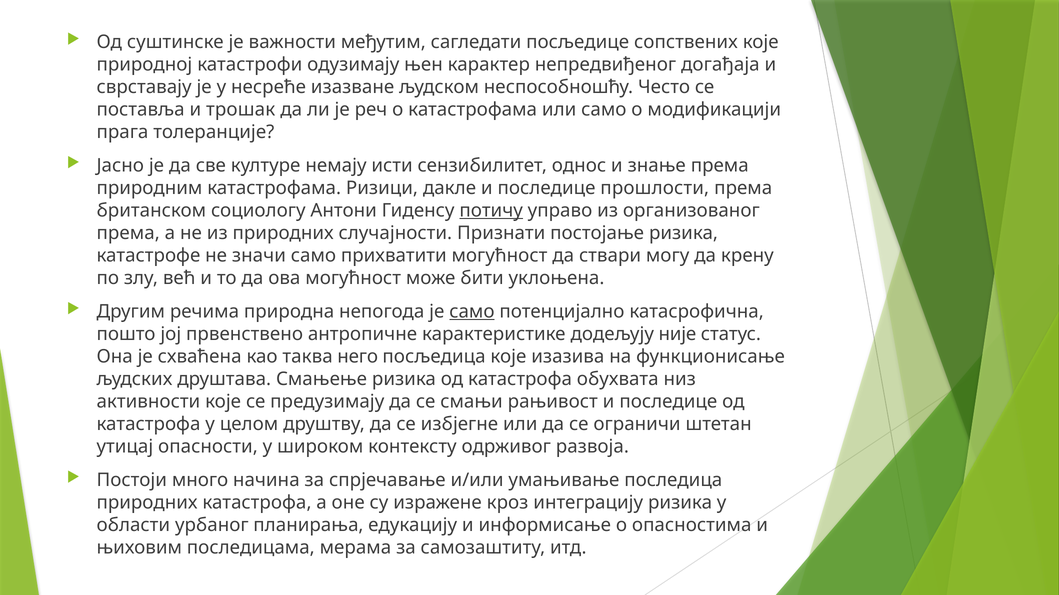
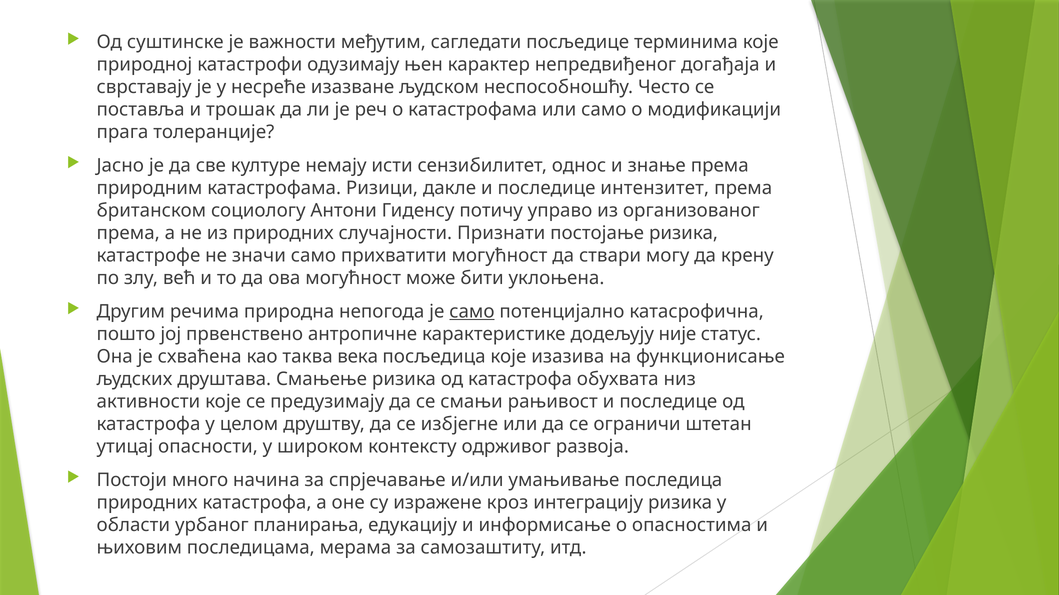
сопствених: сопствених -> терминима
прошлости: прошлости -> интензитет
потичу underline: present -> none
него: него -> века
